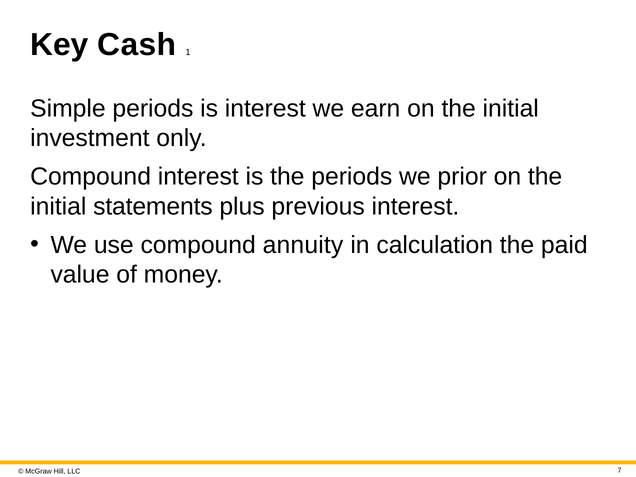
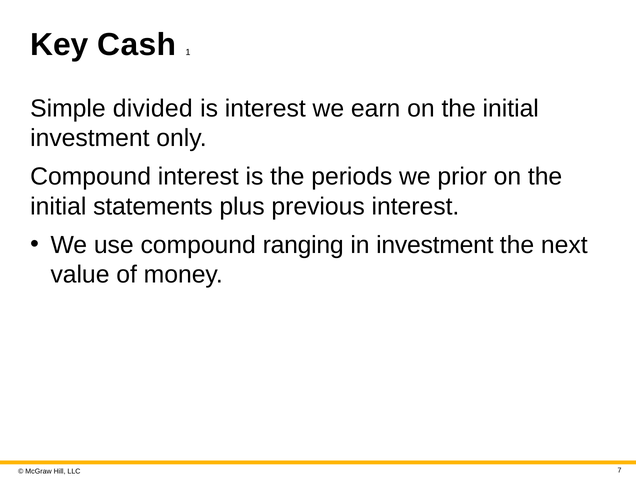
Simple periods: periods -> divided
annuity: annuity -> ranging
in calculation: calculation -> investment
paid: paid -> next
